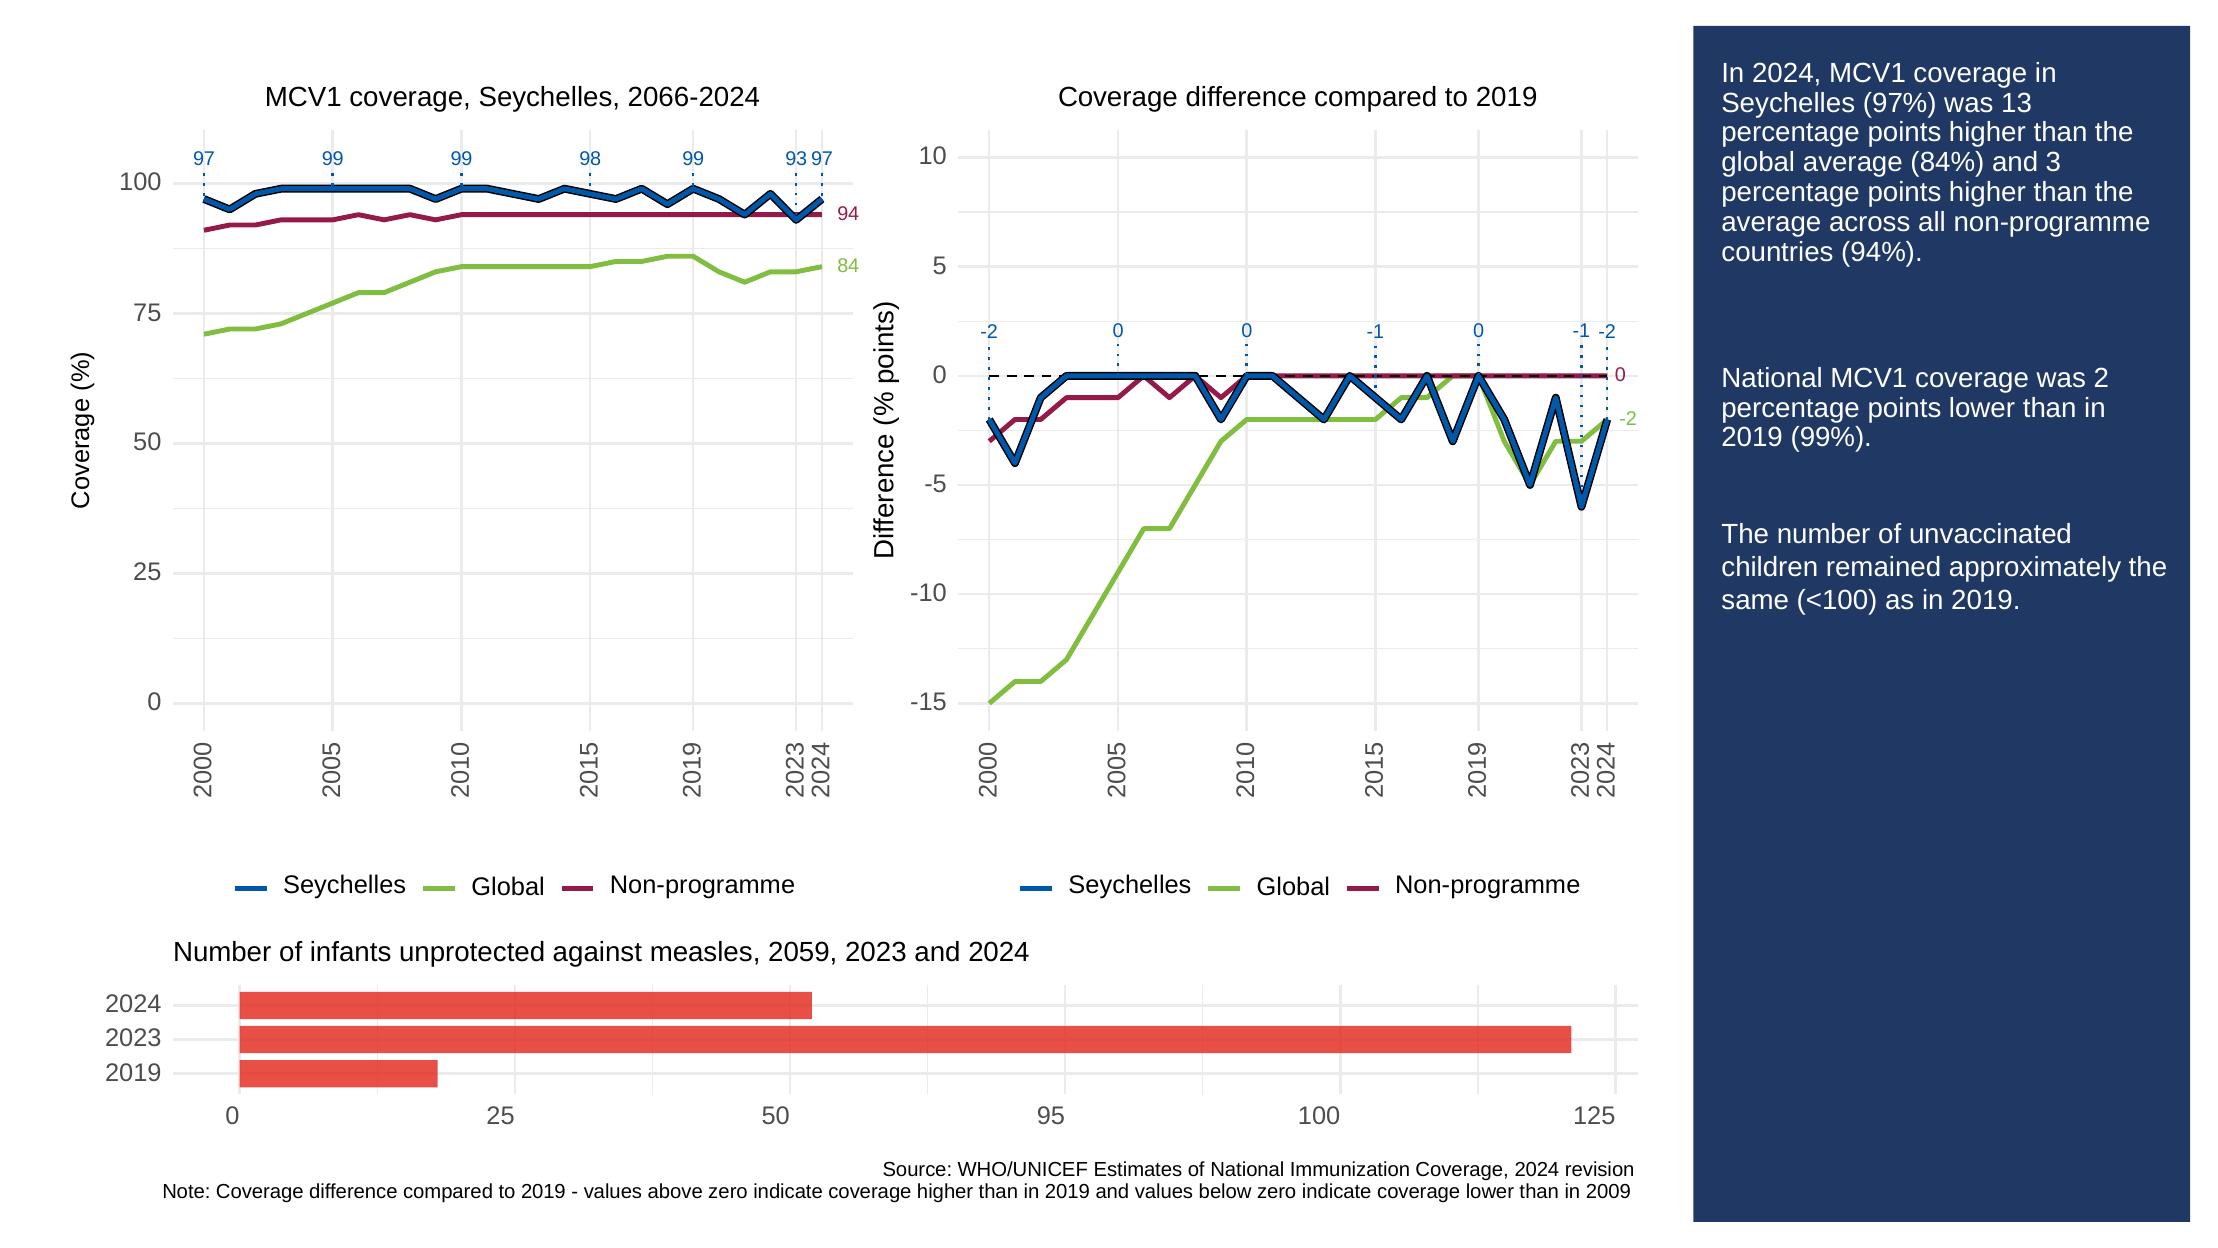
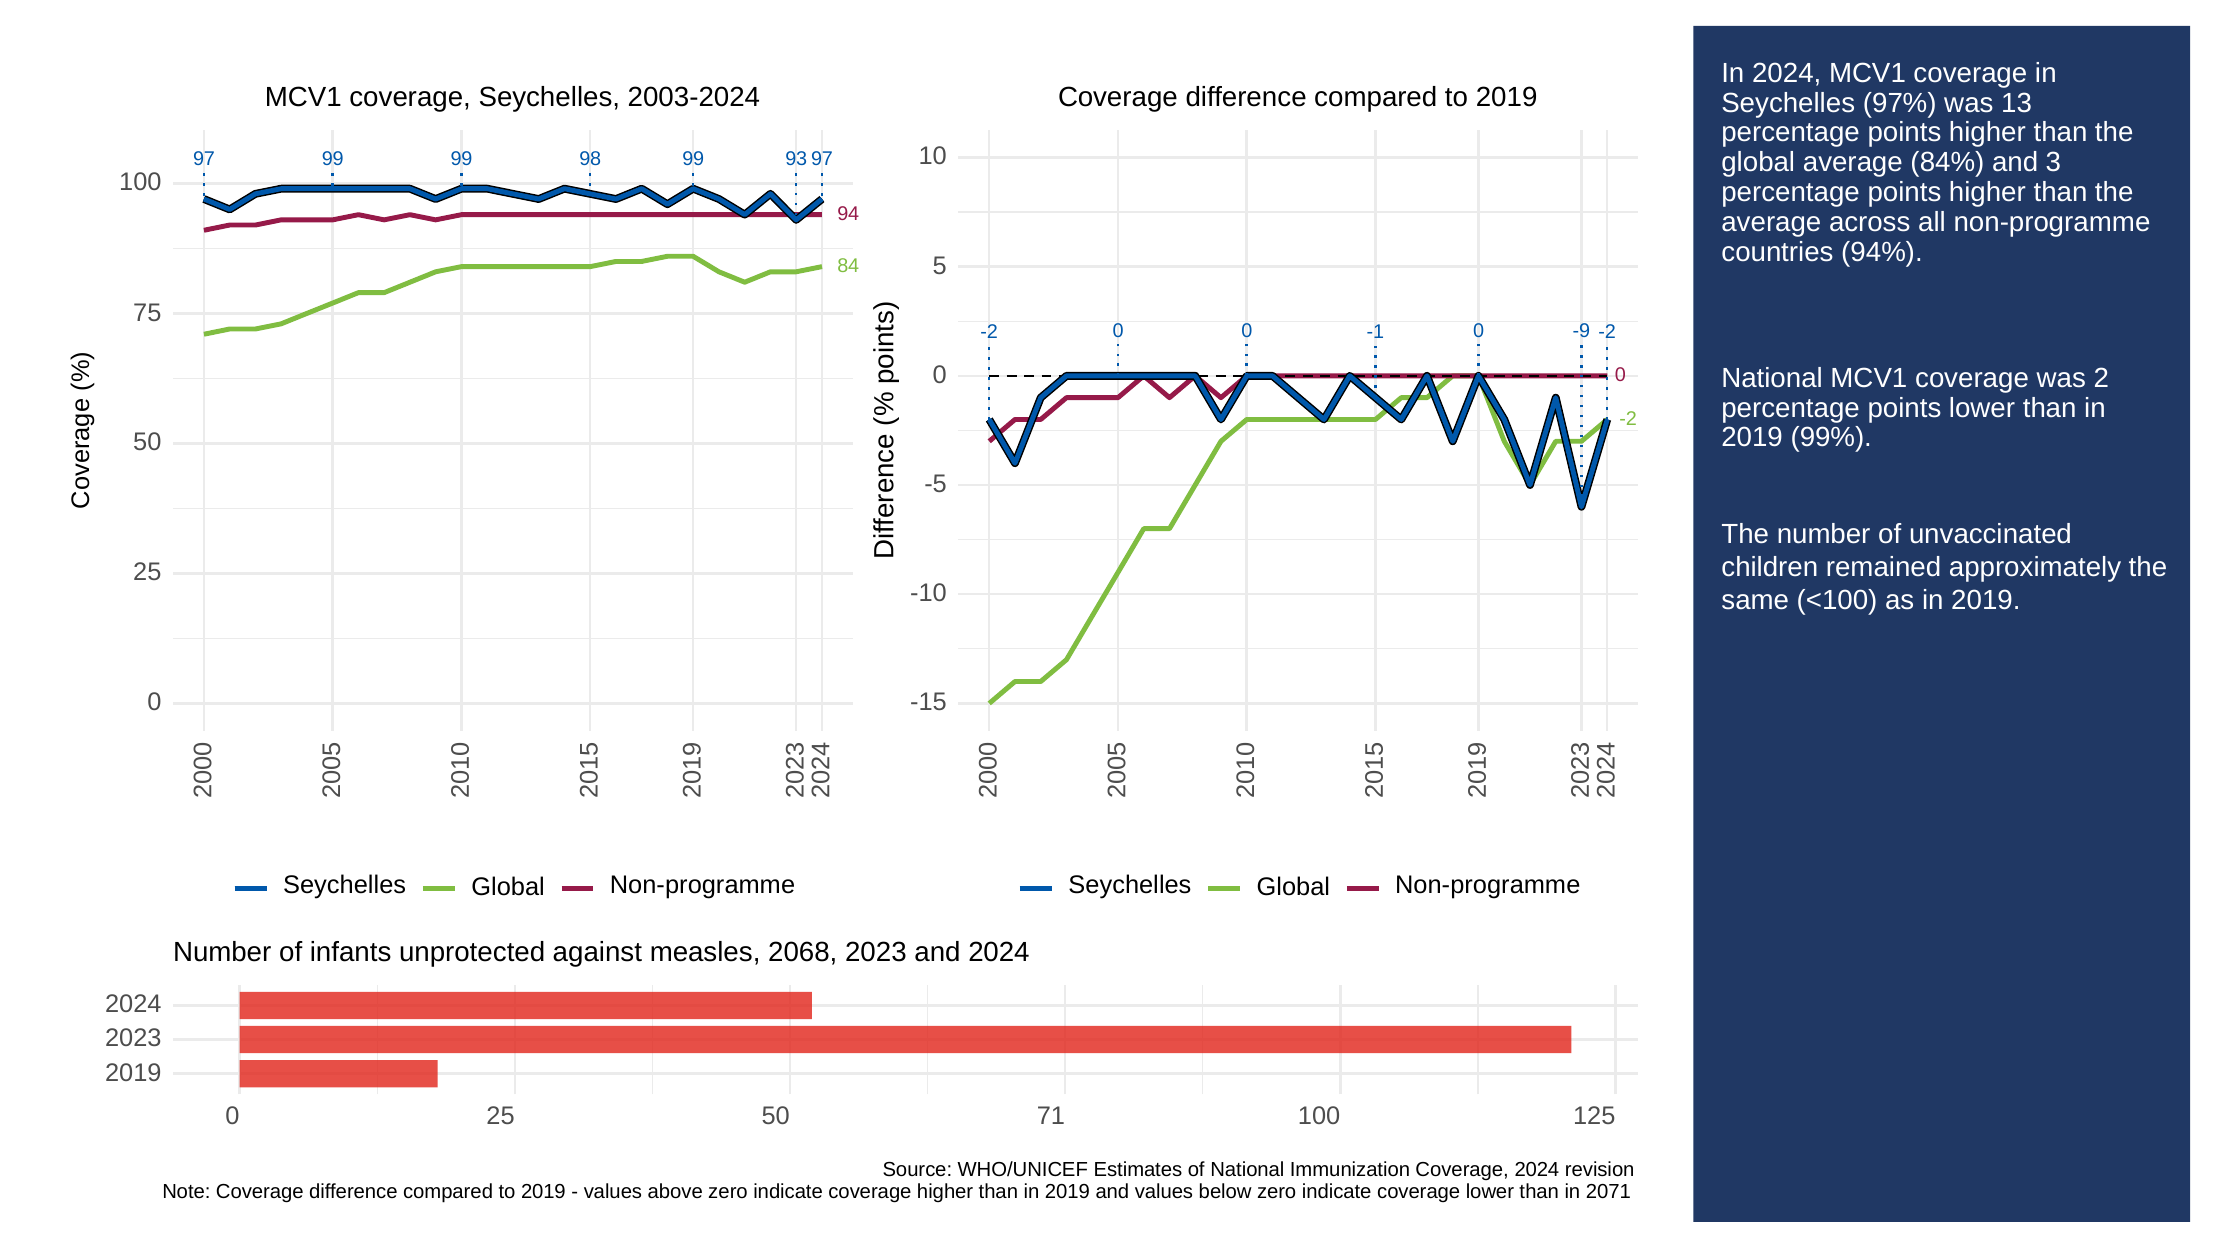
2066-2024: 2066-2024 -> 2003-2024
-1 0 -1: -1 -> -9
2059: 2059 -> 2068
95: 95 -> 71
2009: 2009 -> 2071
